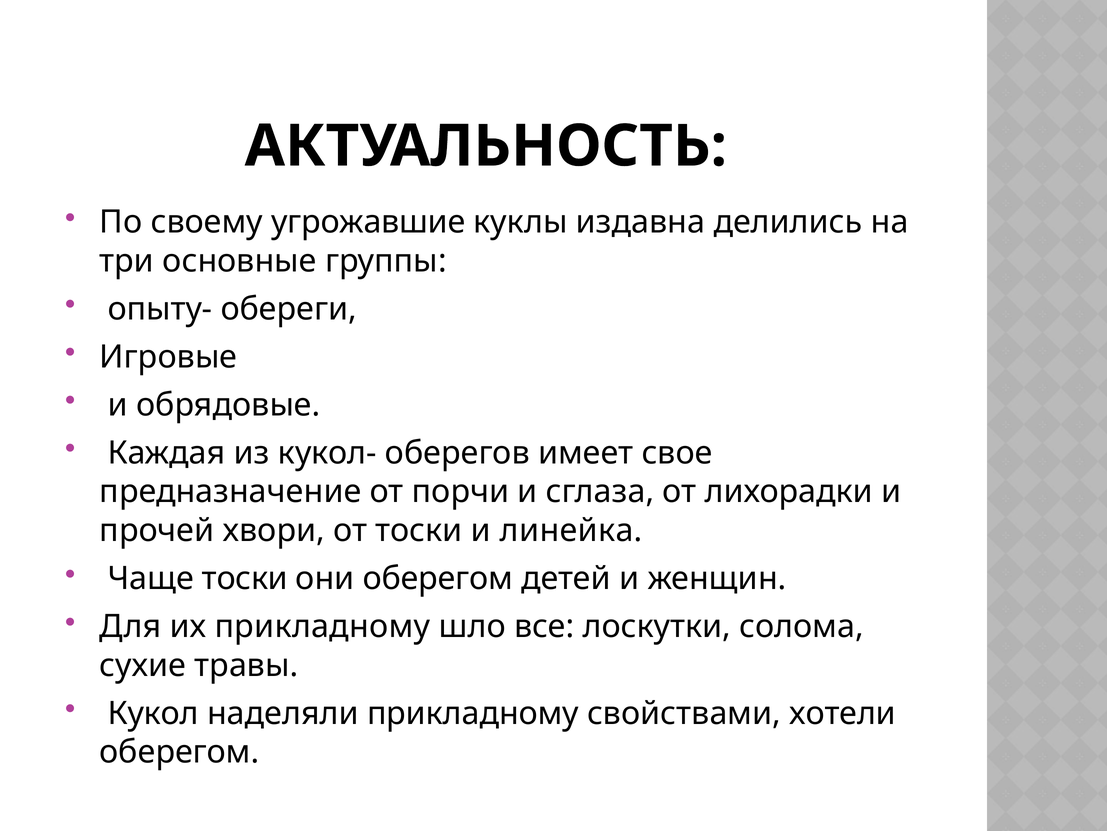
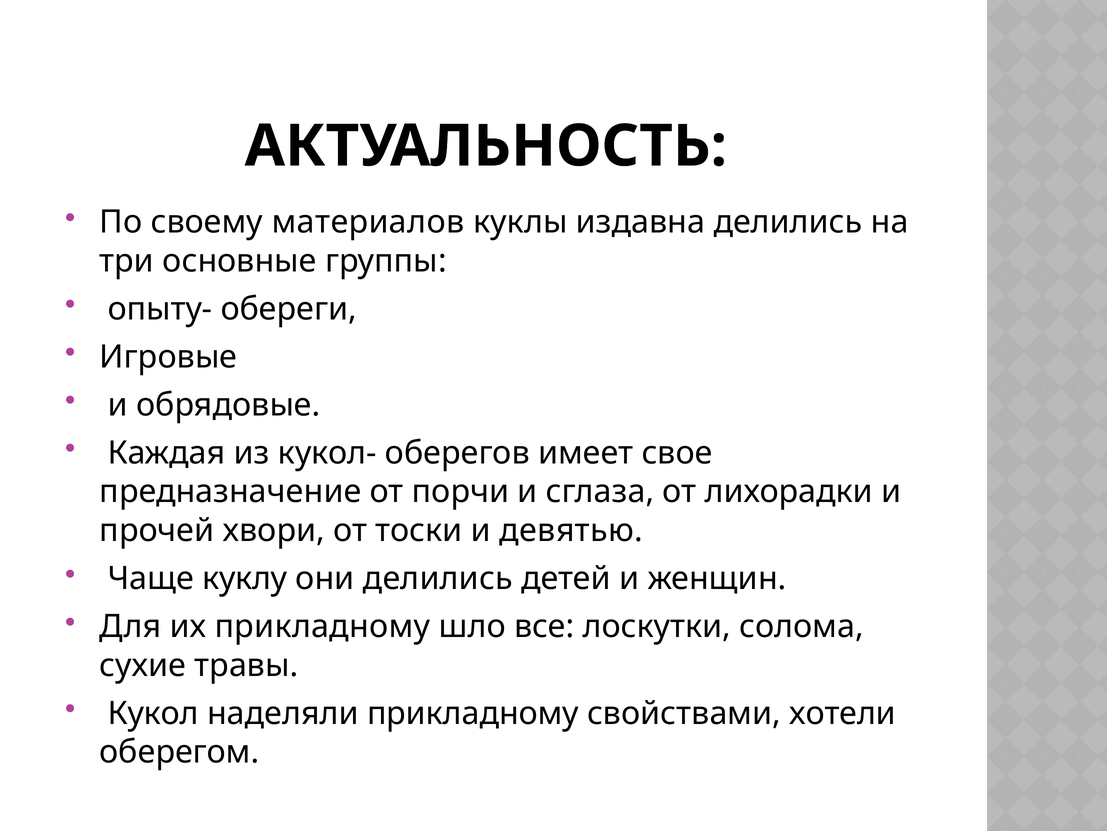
угрожавшие: угрожавшие -> материалов
линейка: линейка -> девятью
Чаще тоски: тоски -> куклу
они оберегом: оберегом -> делились
